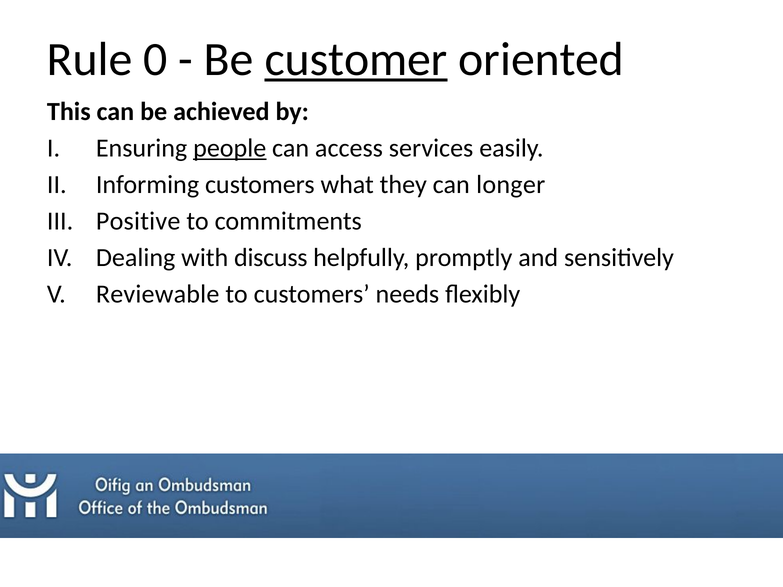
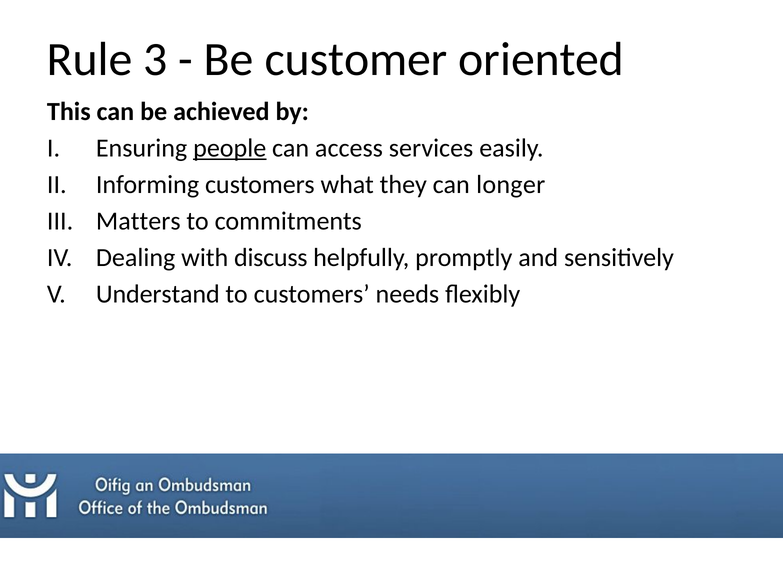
0: 0 -> 3
customer underline: present -> none
Positive: Positive -> Matters
Reviewable: Reviewable -> Understand
